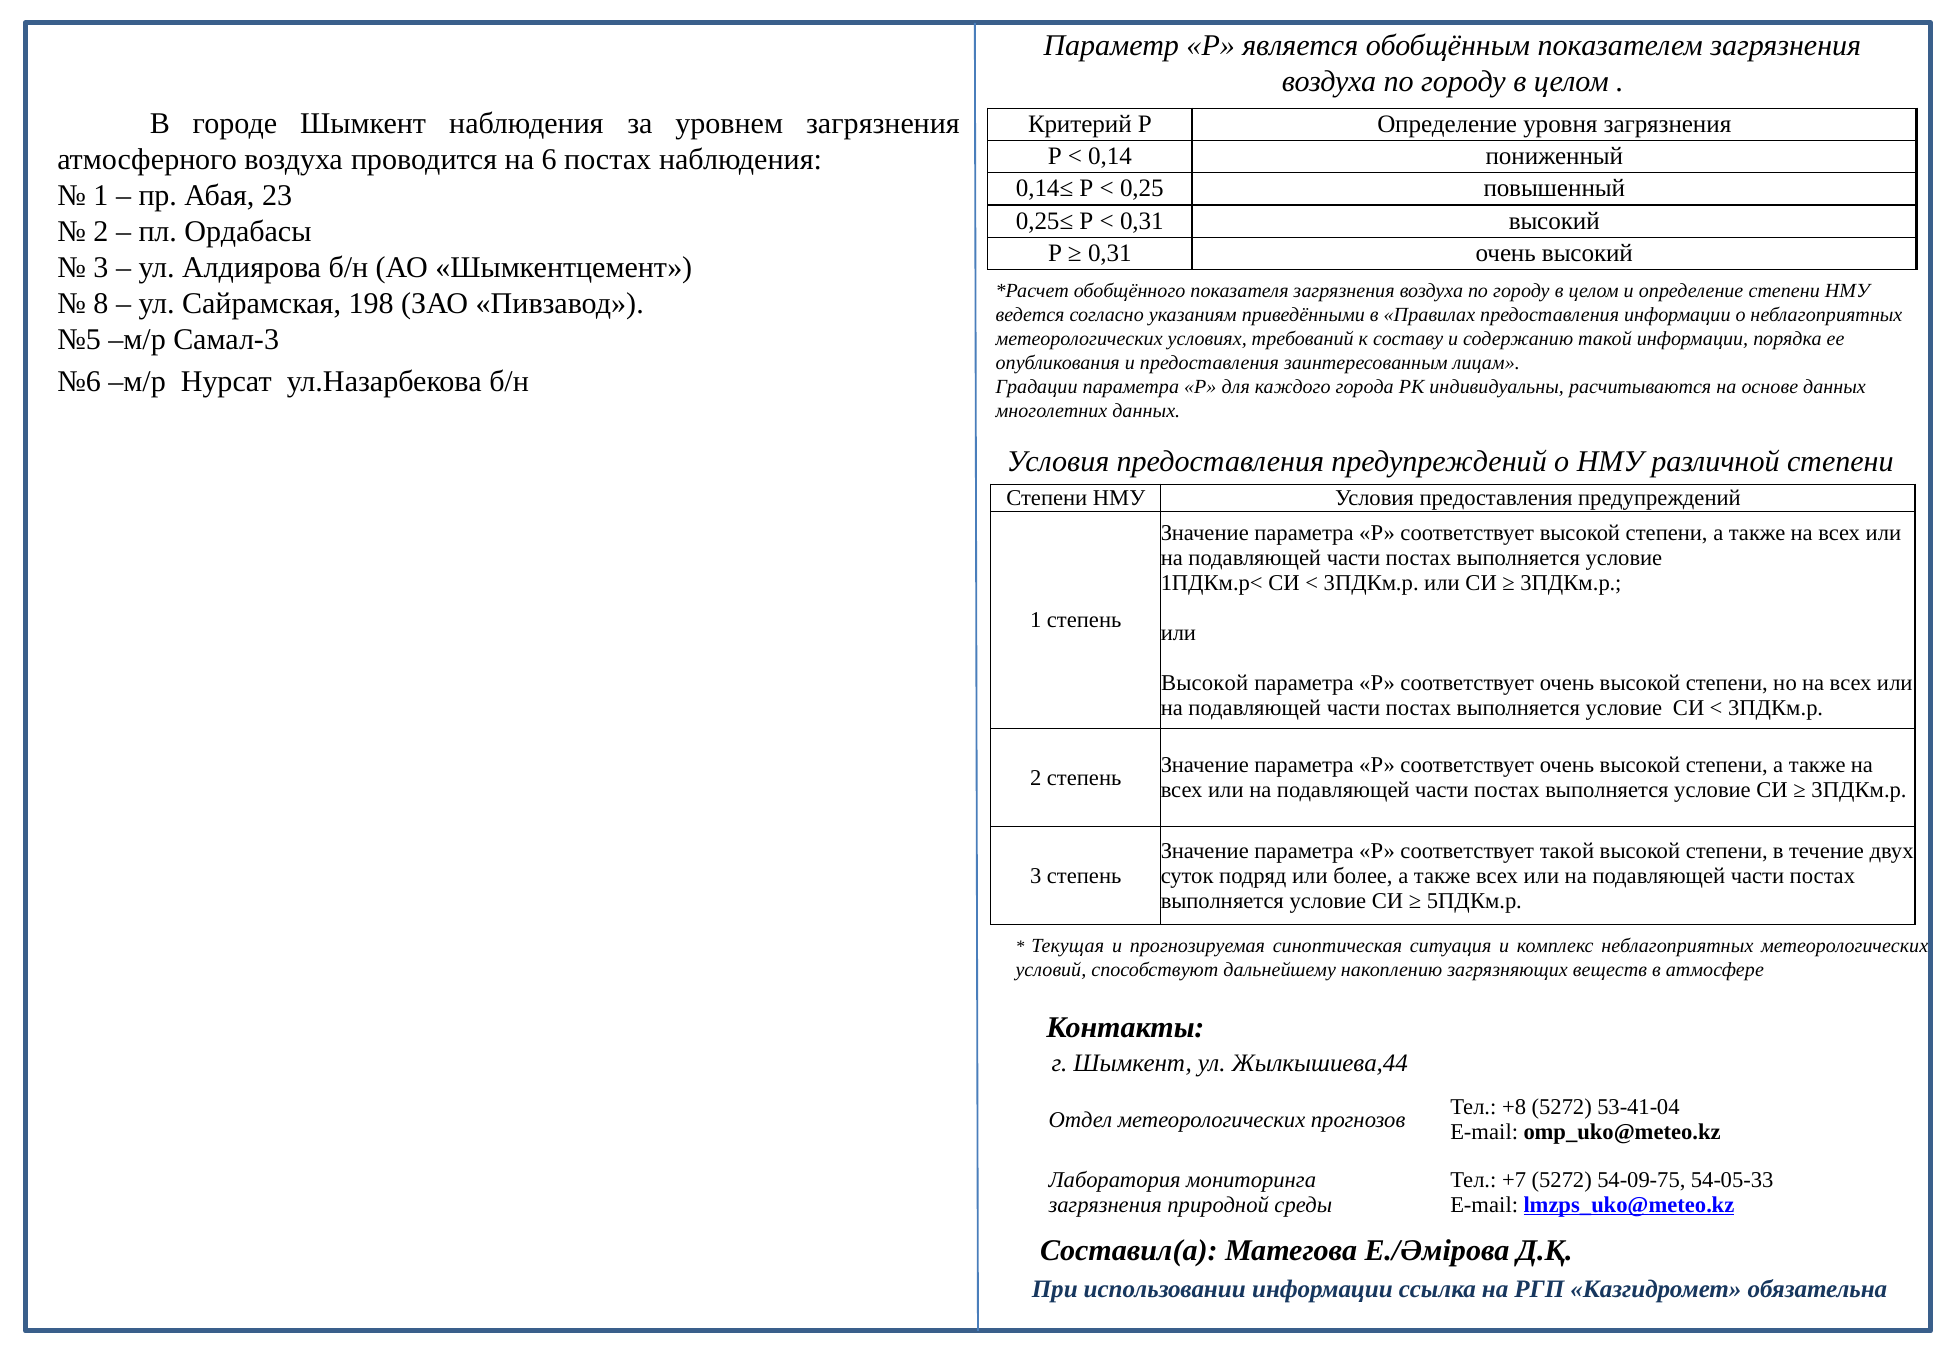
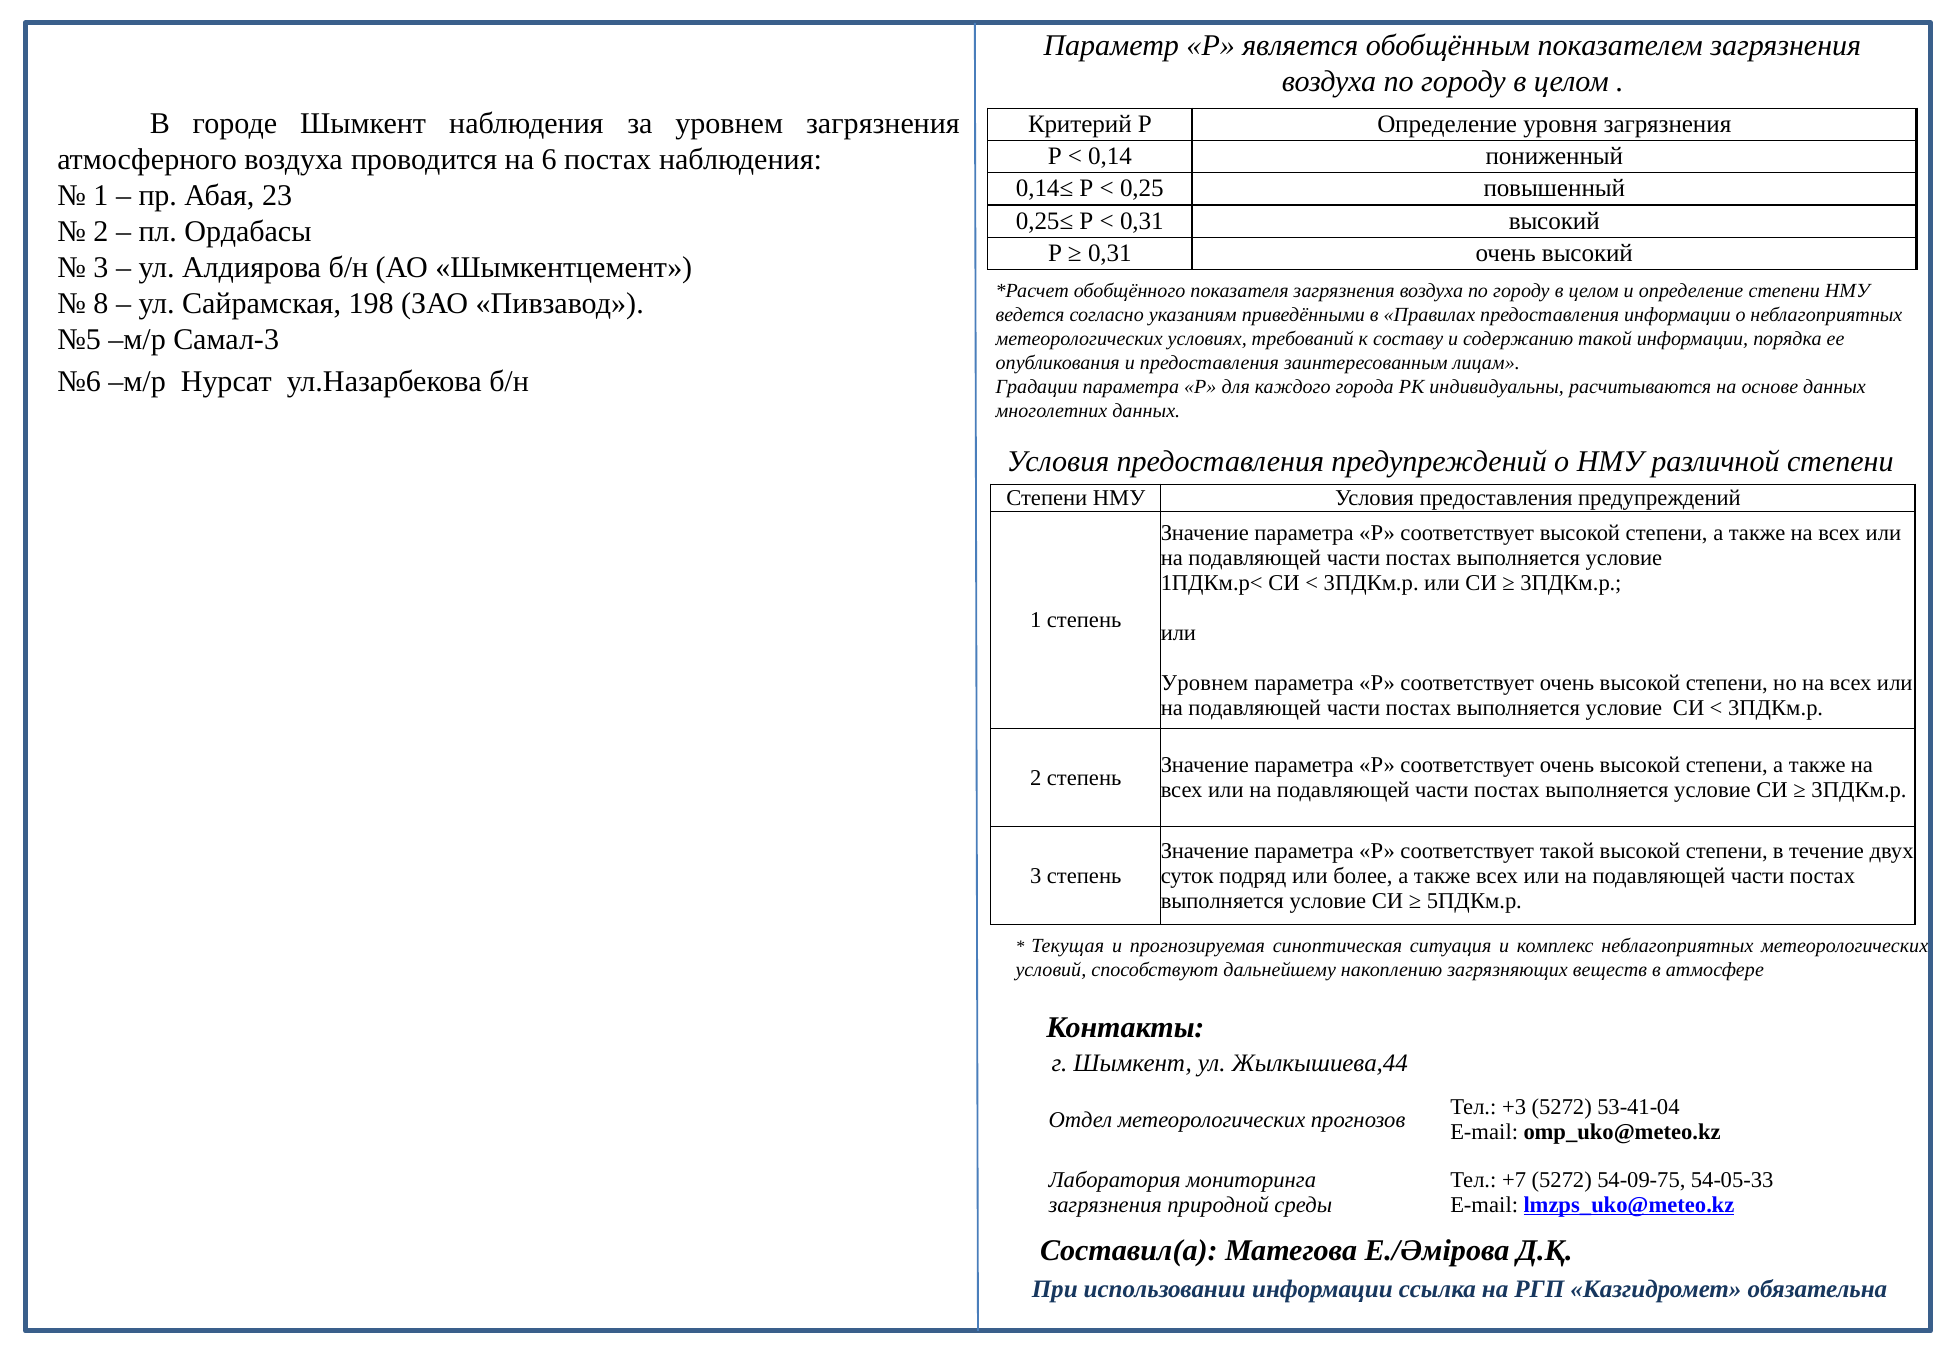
Высокой at (1205, 683): Высокой -> Уровнем
+8: +8 -> +3
